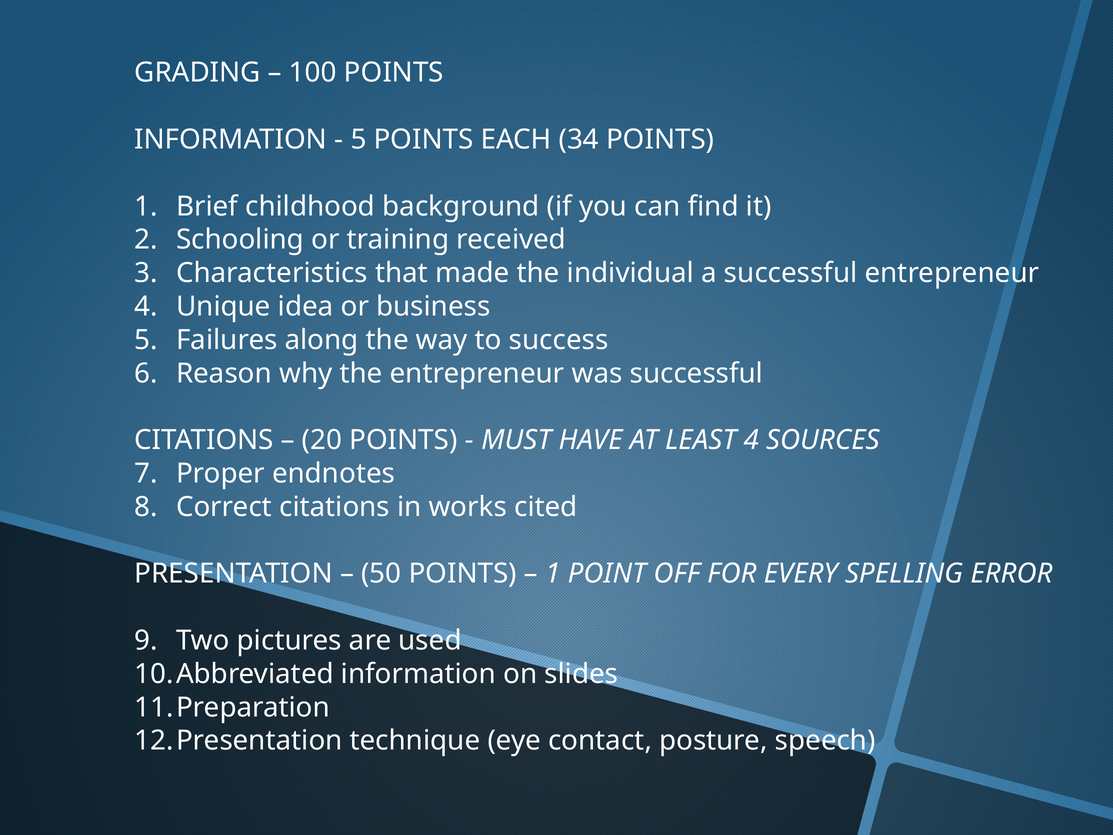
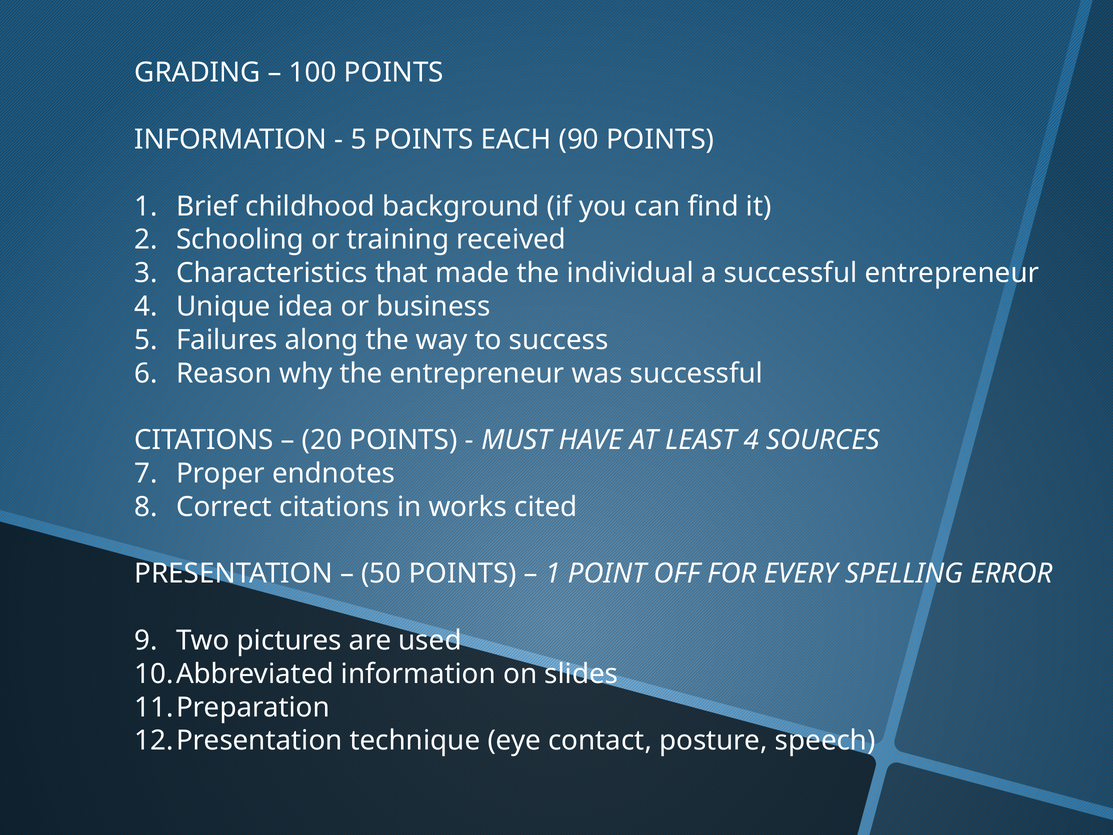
34: 34 -> 90
